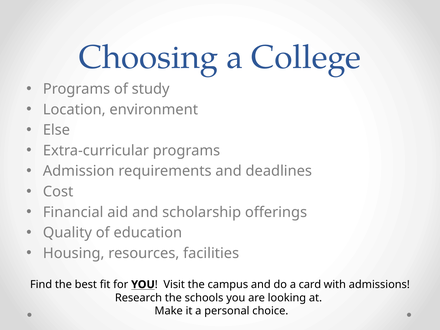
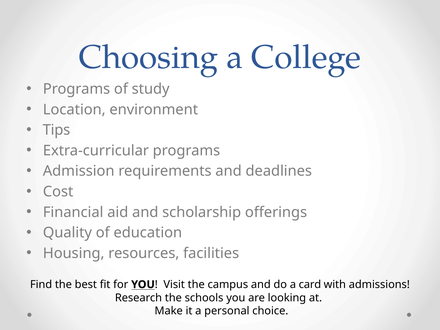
Else: Else -> Tips
